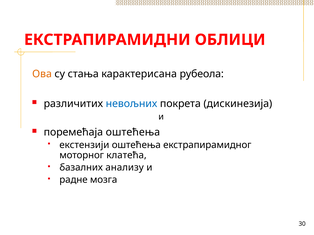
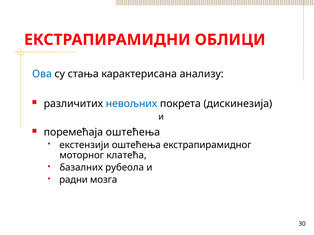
Ова colour: orange -> blue
рубеола: рубеола -> анализу
анализу: анализу -> рубеола
радне: радне -> радни
